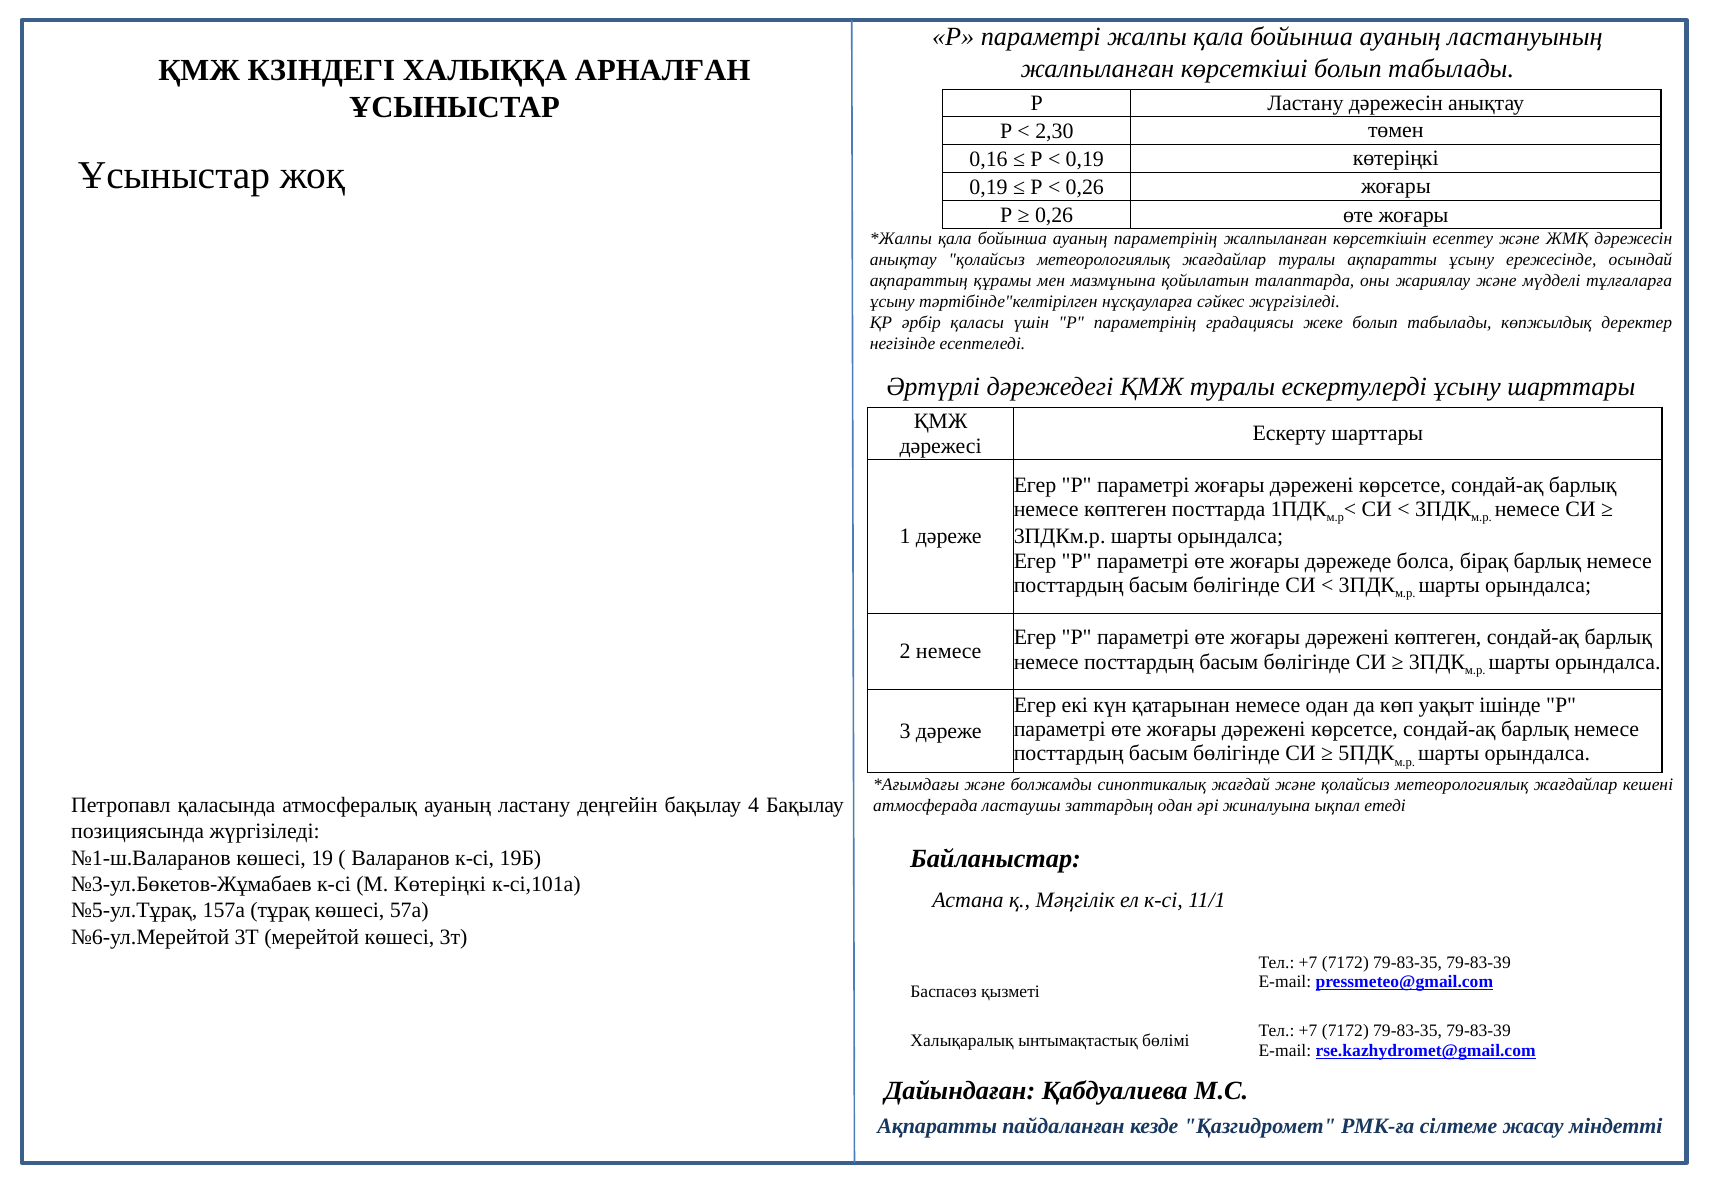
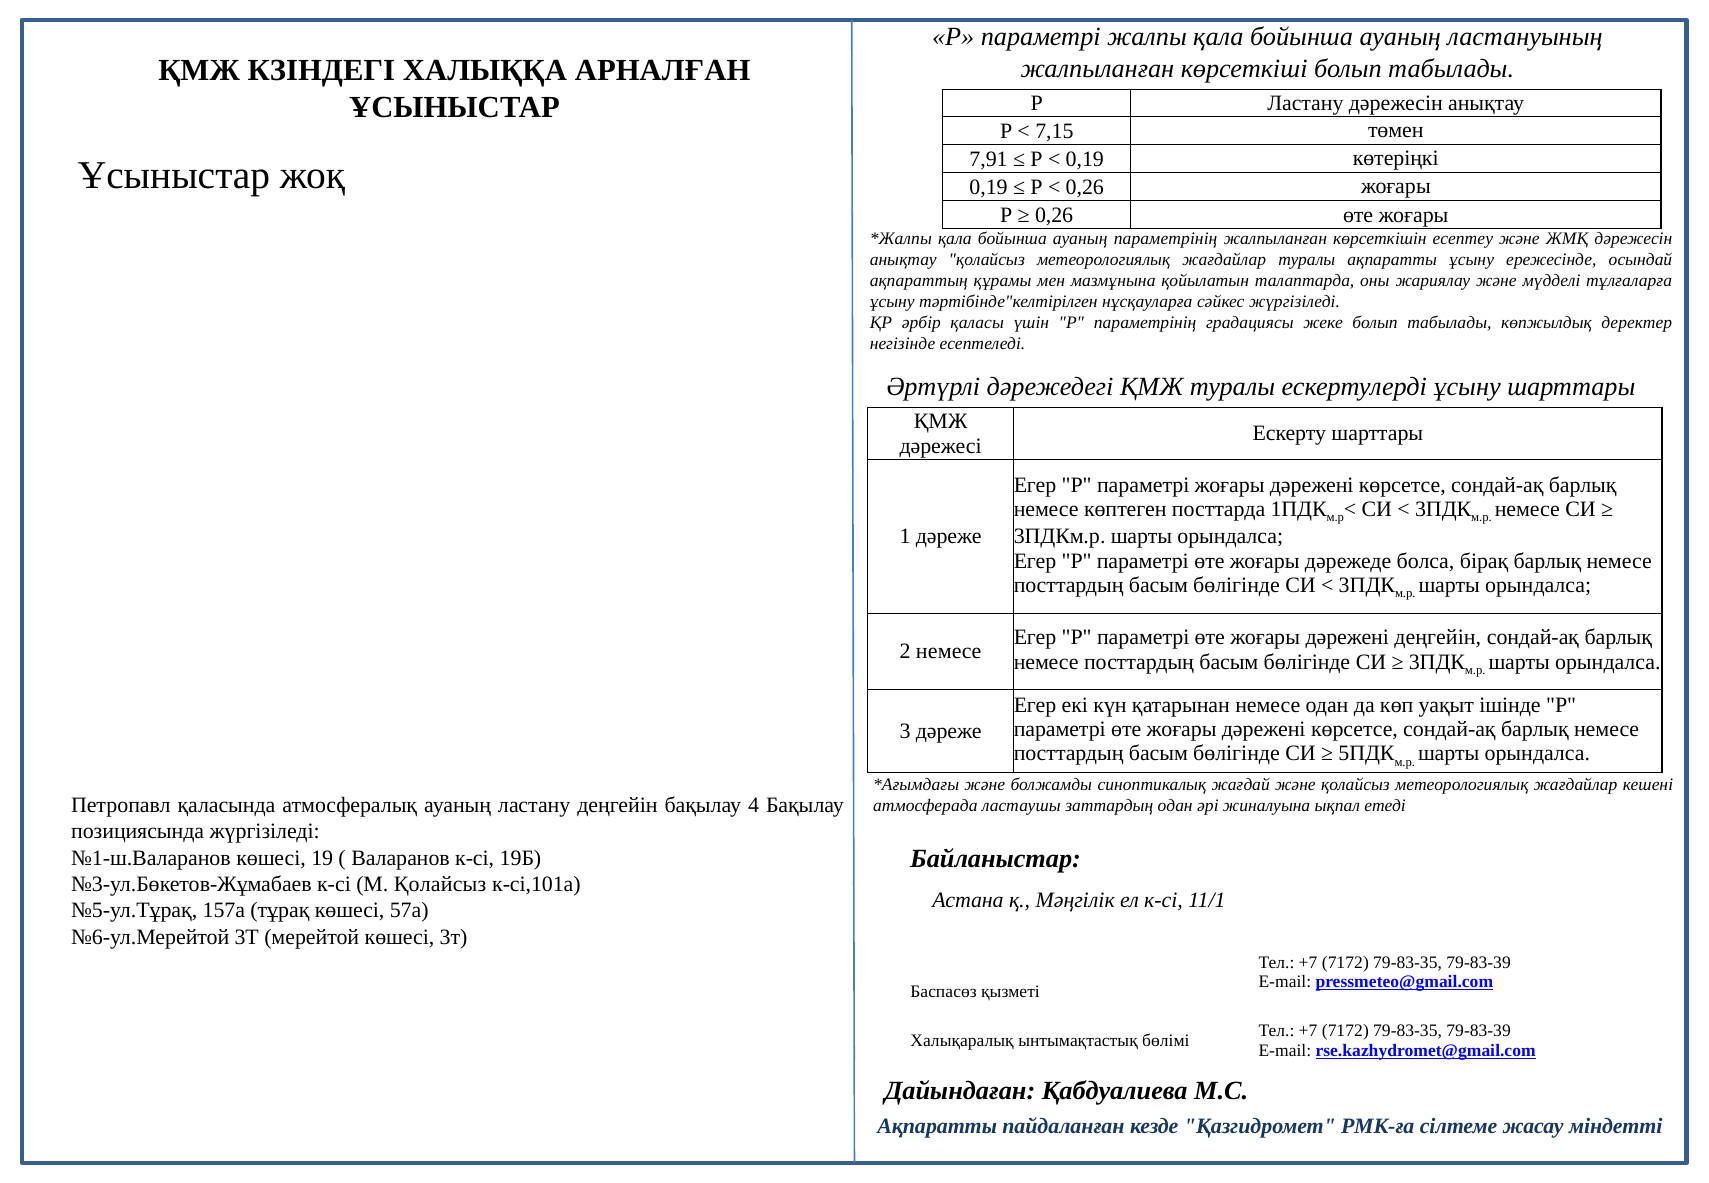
2,30: 2,30 -> 7,15
0,16: 0,16 -> 7,91
дәрежені көптеген: көптеген -> деңгейін
М Көтеріңкі: Көтеріңкі -> Қолайсыз
